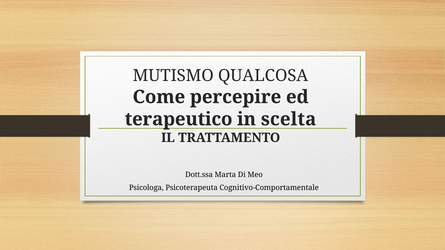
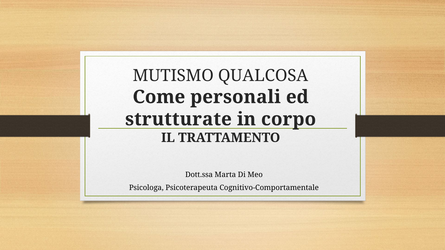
percepire: percepire -> personali
terapeutico: terapeutico -> strutturate
scelta: scelta -> corpo
